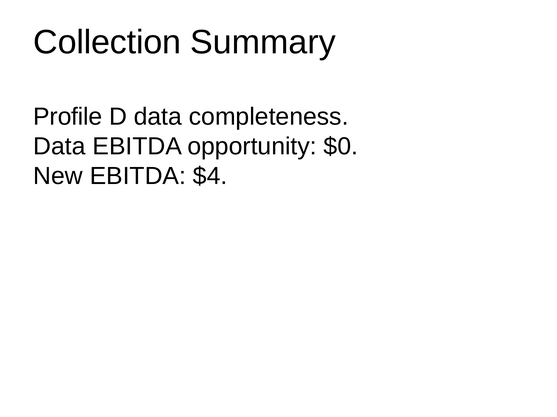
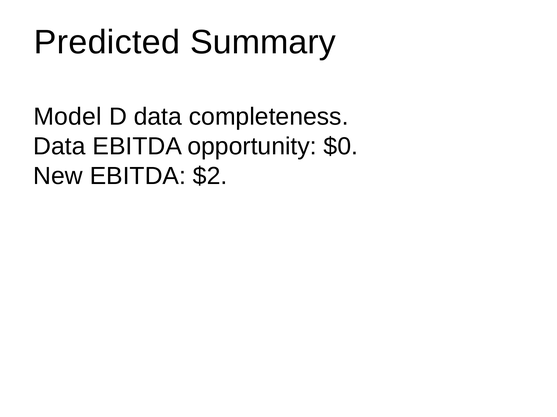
Collection: Collection -> Predicted
Profile: Profile -> Model
$4: $4 -> $2
